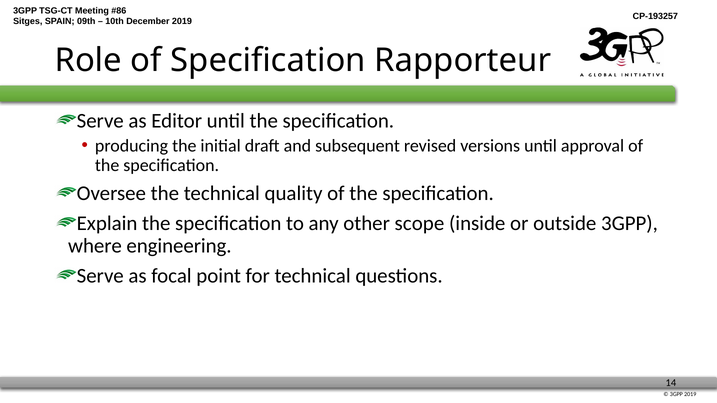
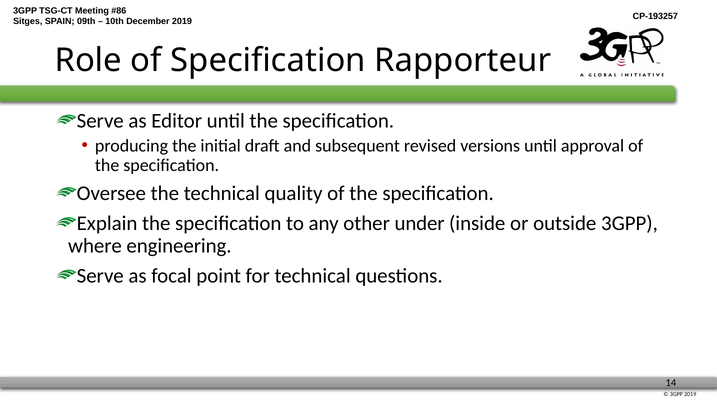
scope: scope -> under
